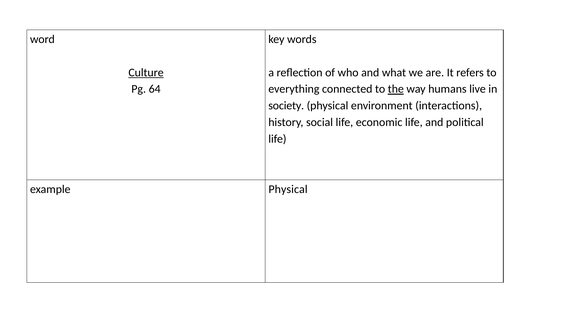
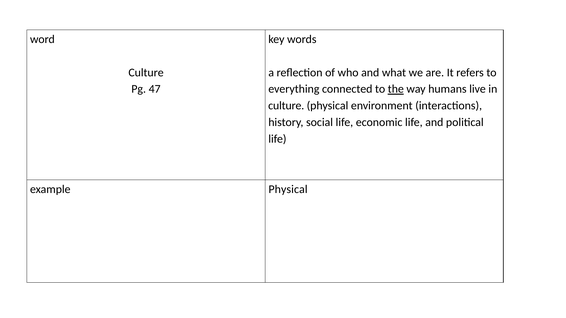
Culture at (146, 73) underline: present -> none
64: 64 -> 47
society at (286, 106): society -> culture
